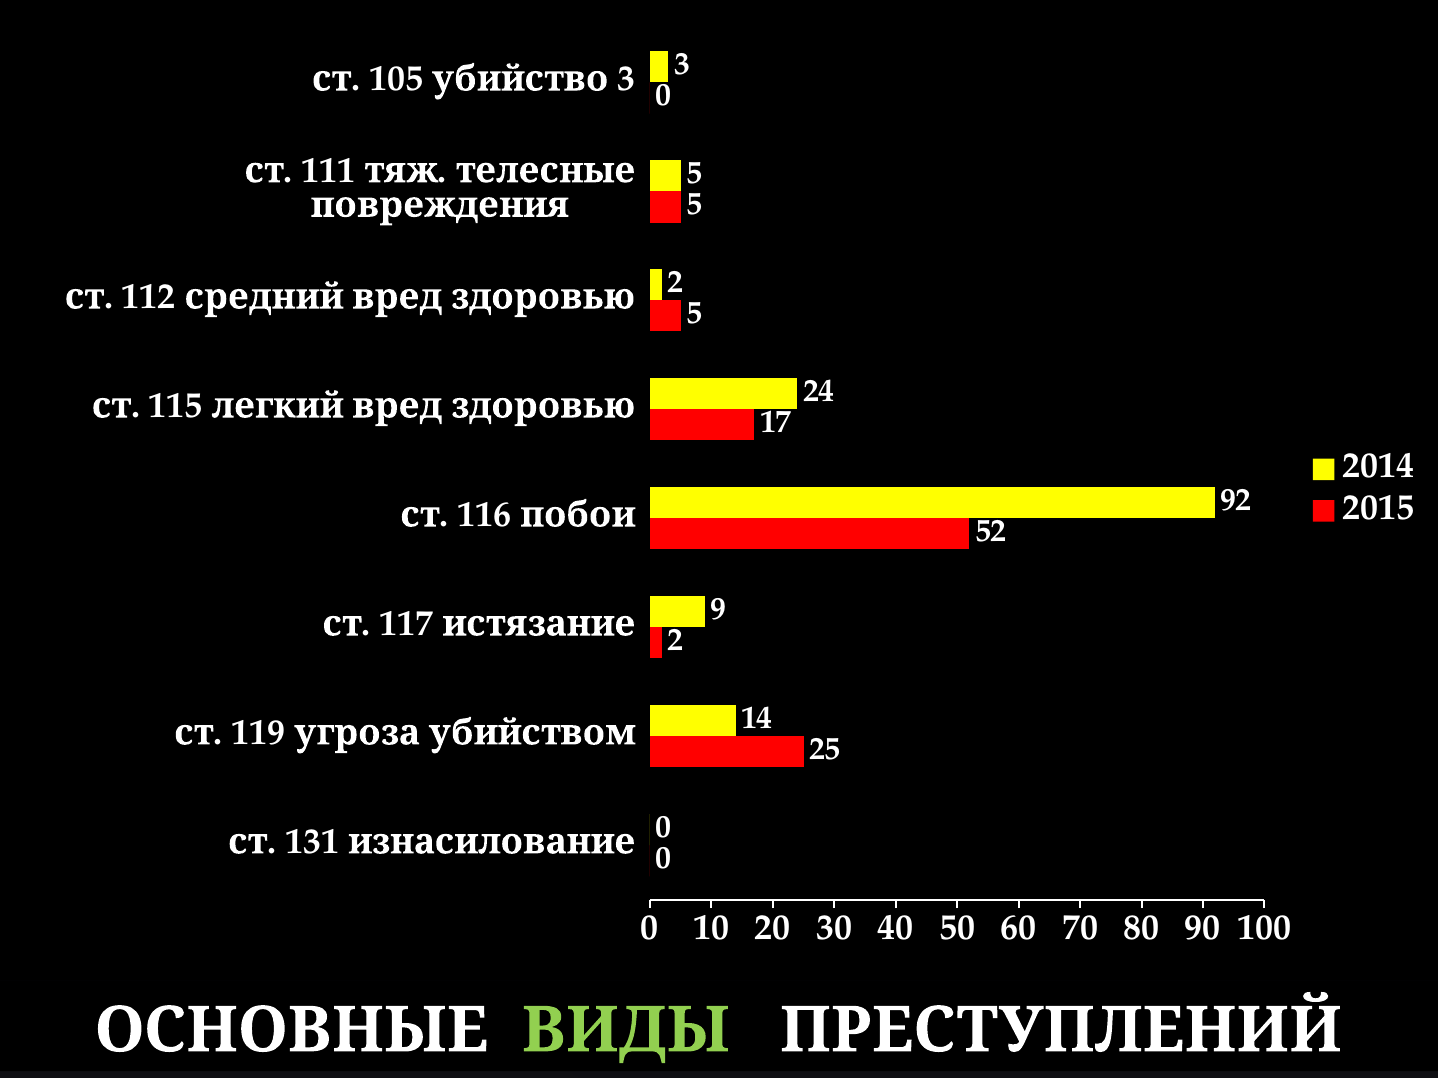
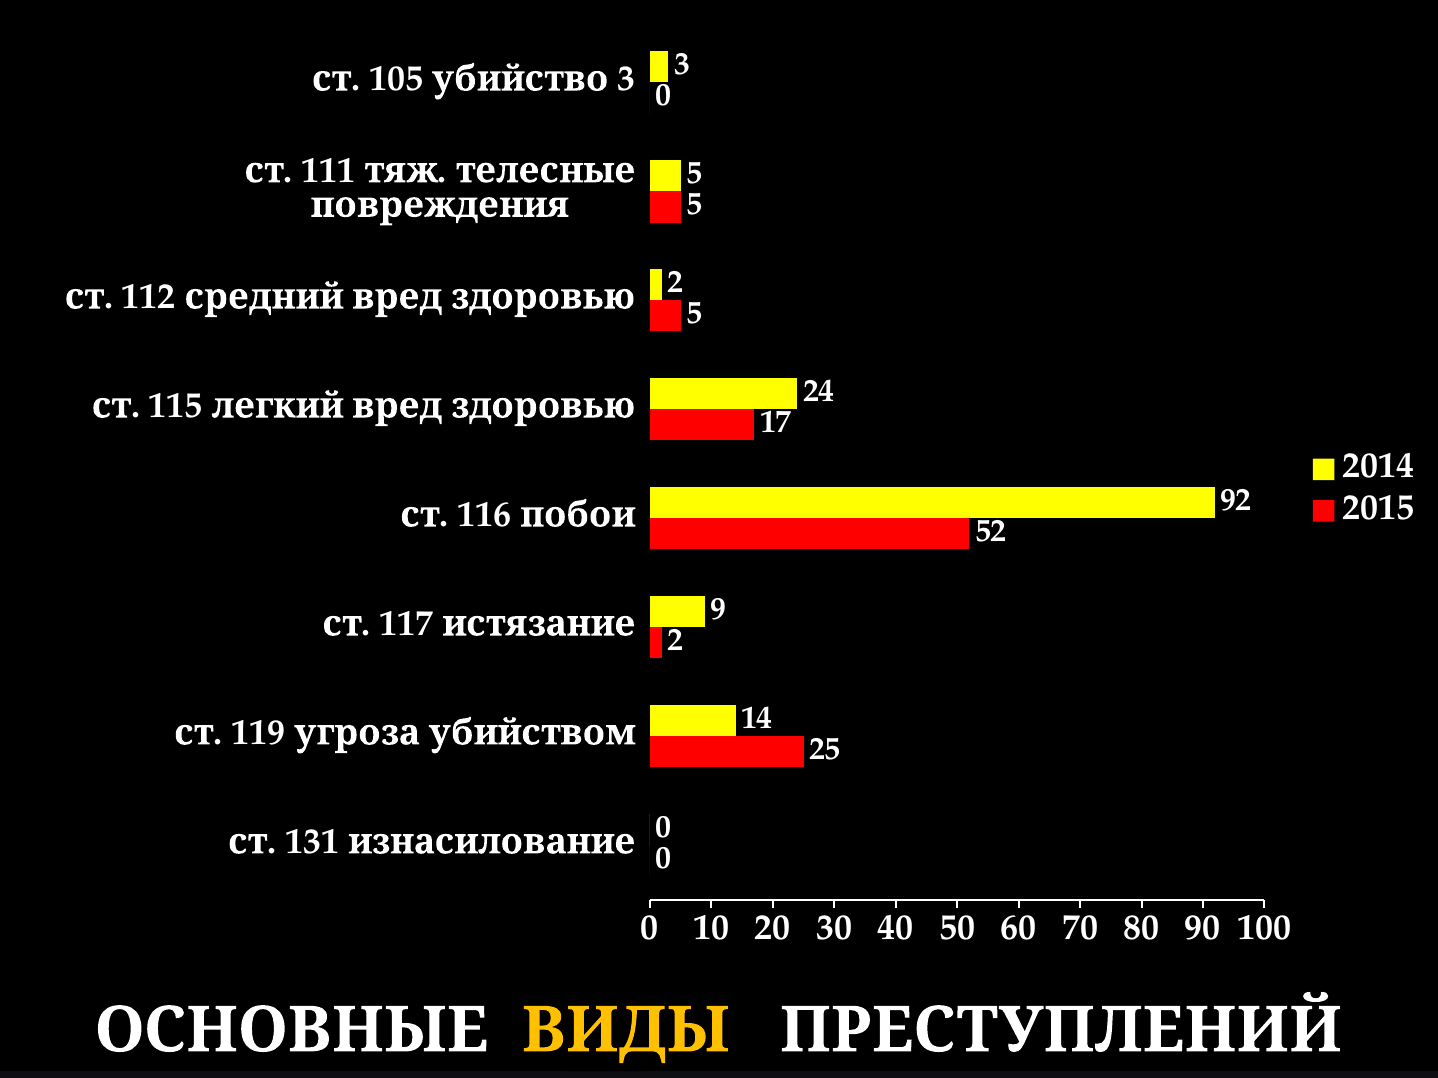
ВИДЫ colour: light green -> yellow
